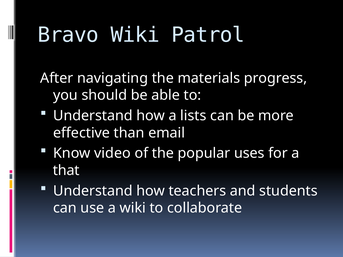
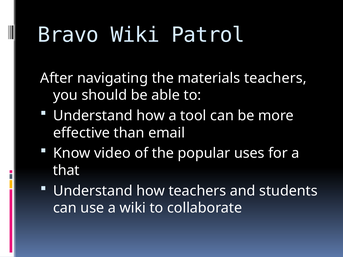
materials progress: progress -> teachers
lists: lists -> tool
